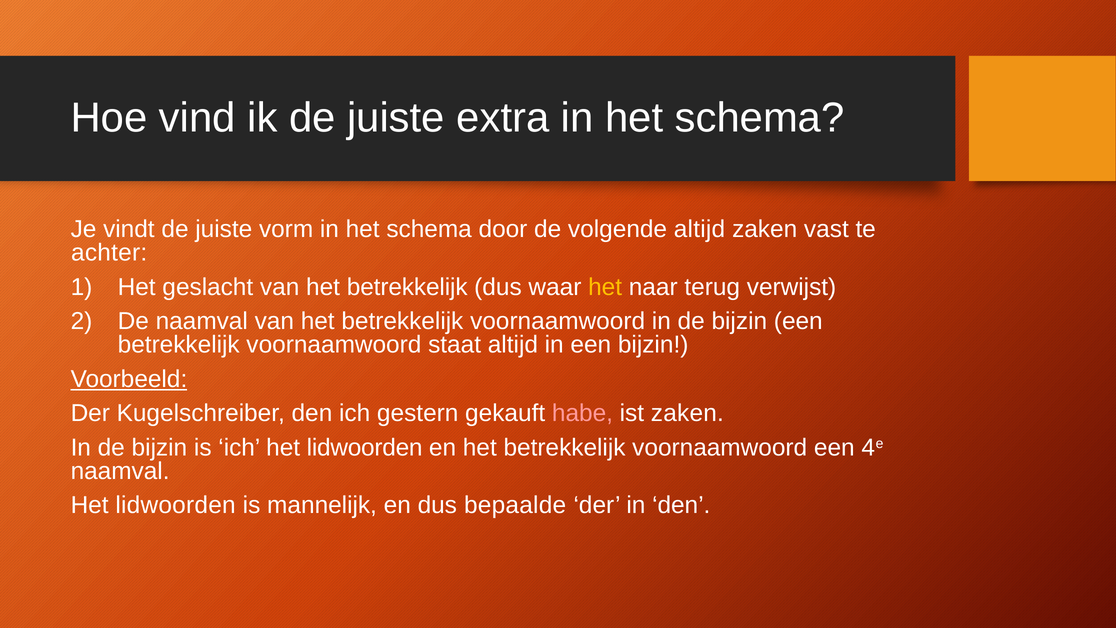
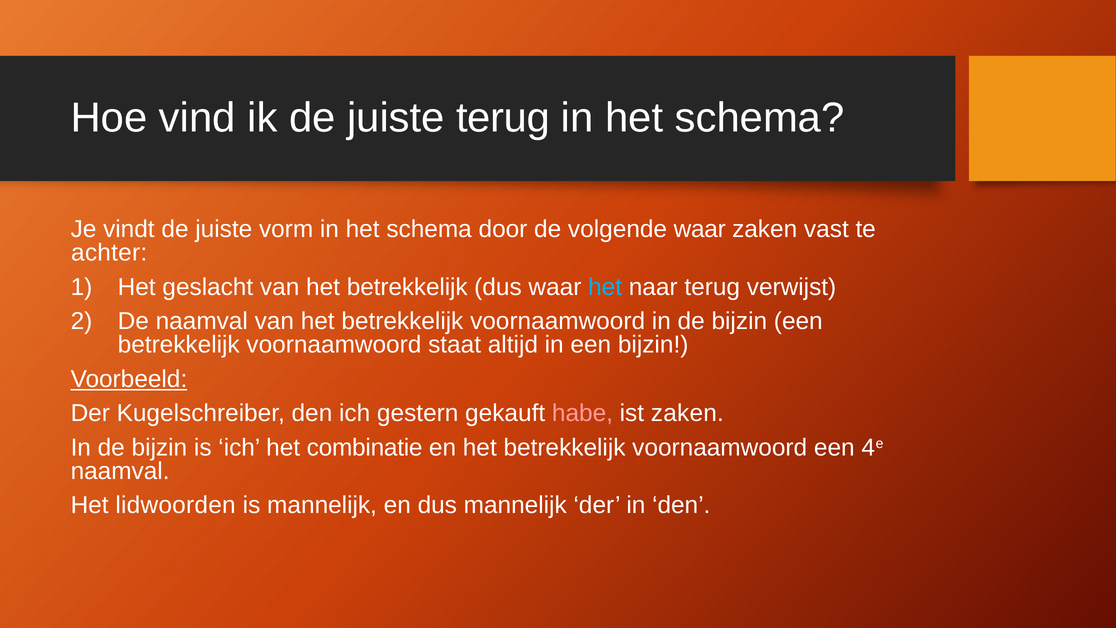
juiste extra: extra -> terug
volgende altijd: altijd -> waar
het at (605, 287) colour: yellow -> light blue
ich het lidwoorden: lidwoorden -> combinatie
dus bepaalde: bepaalde -> mannelijk
